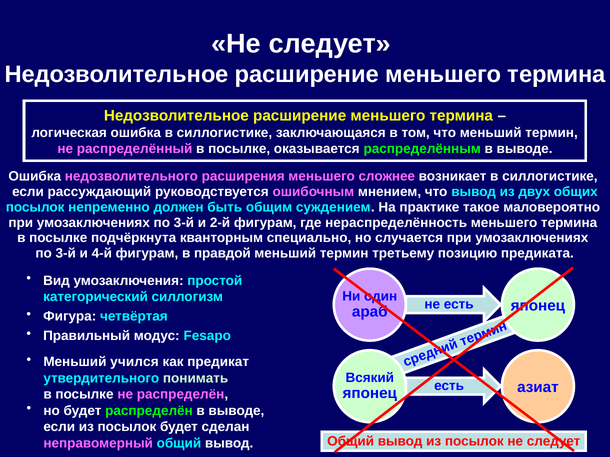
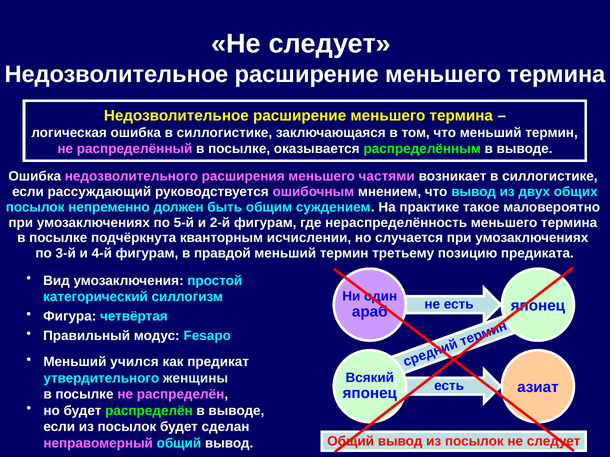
сложнее: сложнее -> частями
3-й at (184, 223): 3-й -> 5-й
специально: специально -> исчислении
понимать: понимать -> женщины
